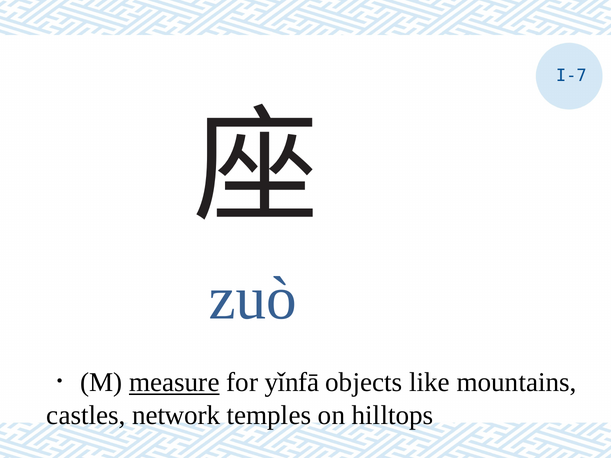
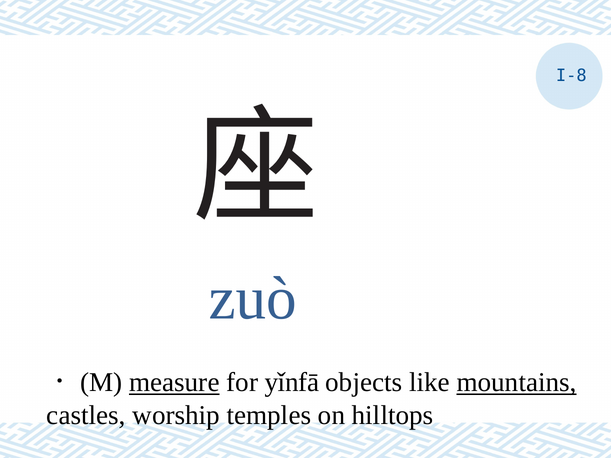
I-7: I-7 -> I-8
mountains underline: none -> present
network: network -> worship
